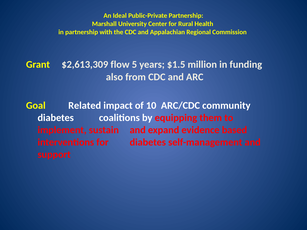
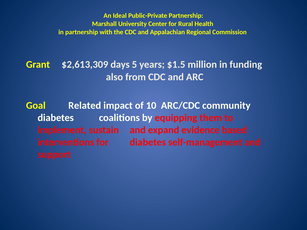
flow: flow -> days
